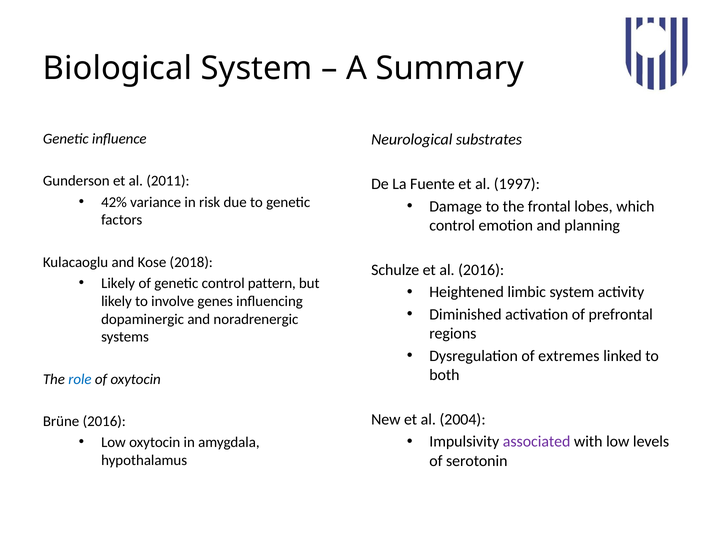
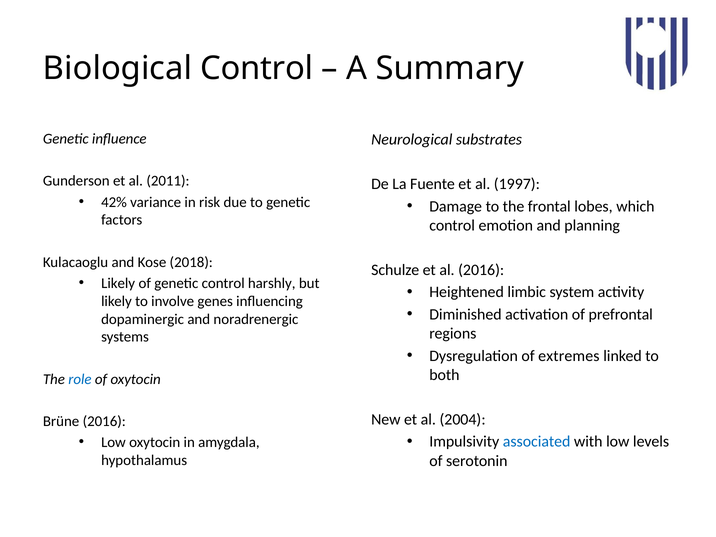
Biological System: System -> Control
pattern: pattern -> harshly
associated colour: purple -> blue
